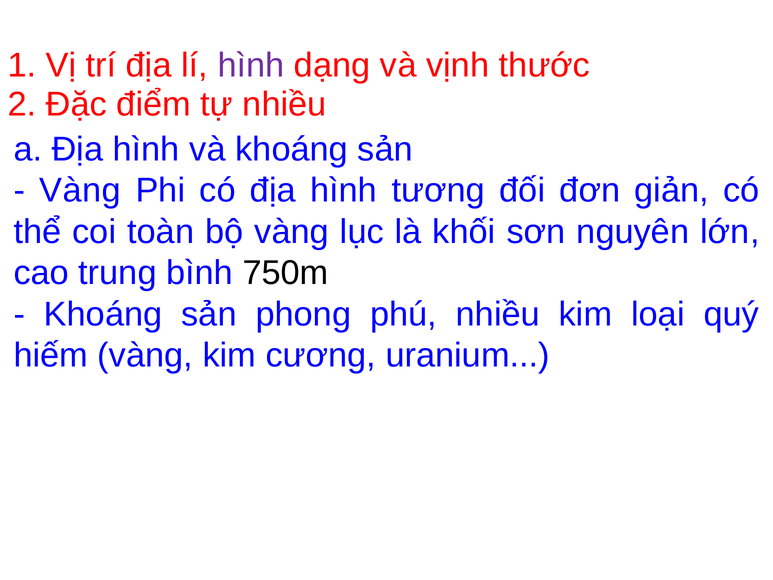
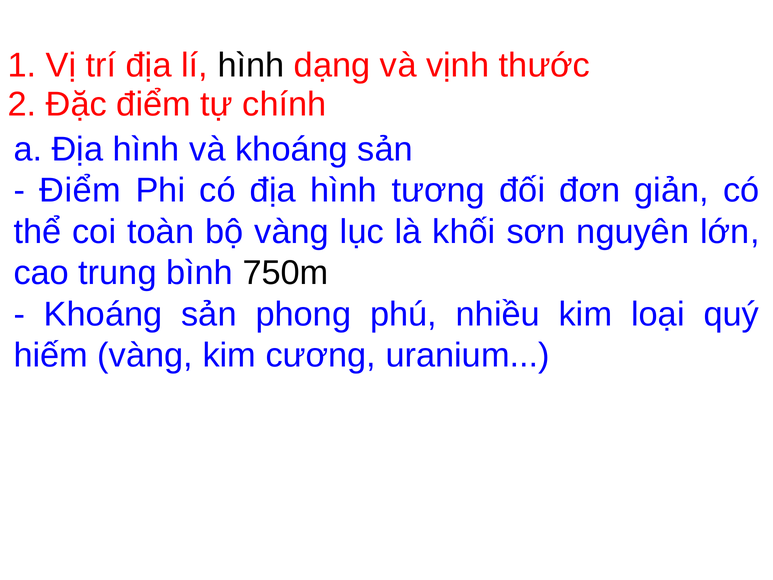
hình at (251, 65) colour: purple -> black
tự nhiều: nhiều -> chính
Vàng at (80, 190): Vàng -> Điểm
